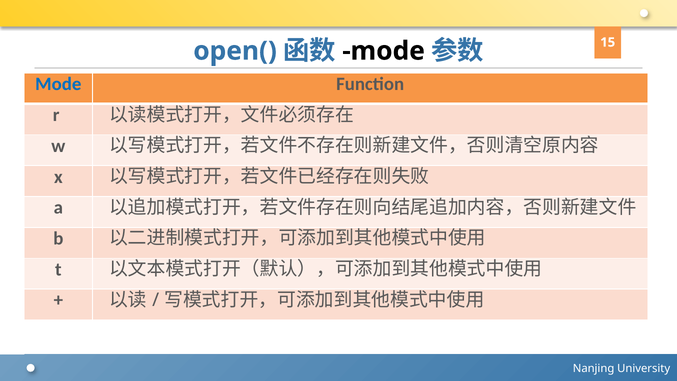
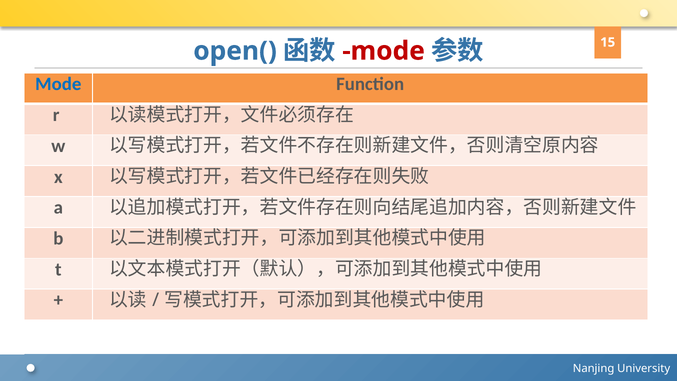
mode at (383, 51) colour: black -> red
